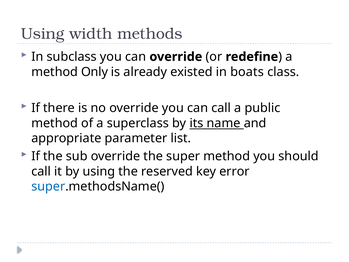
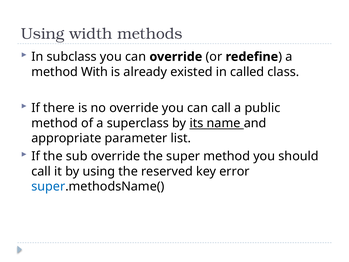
Only: Only -> With
boats: boats -> called
